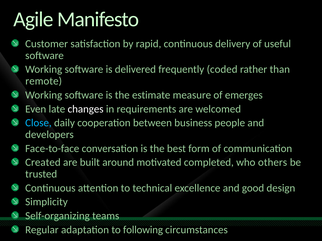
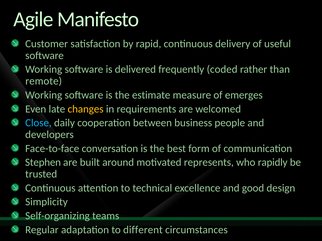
changes colour: white -> yellow
Created: Created -> Stephen
completed: completed -> represents
others: others -> rapidly
following: following -> different
